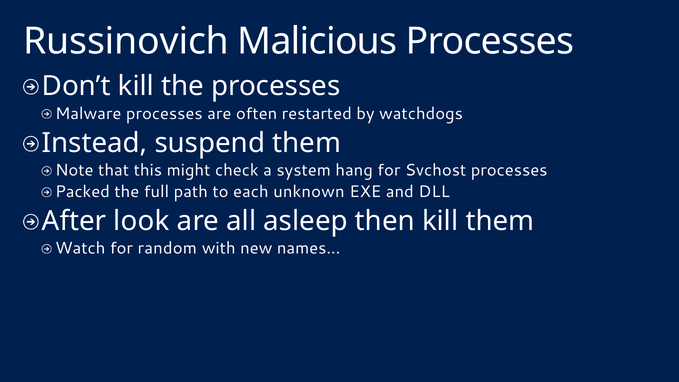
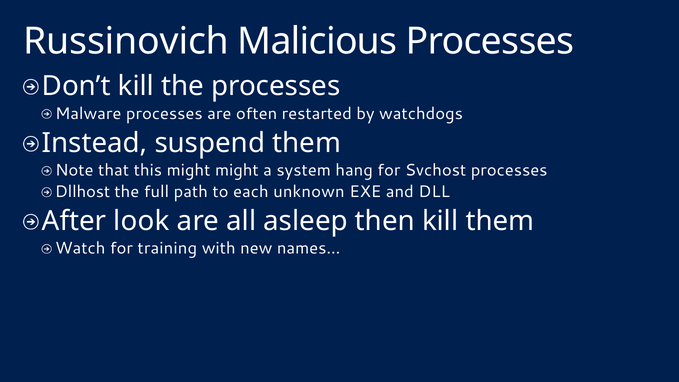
might check: check -> might
Packed: Packed -> Dllhost
random: random -> training
